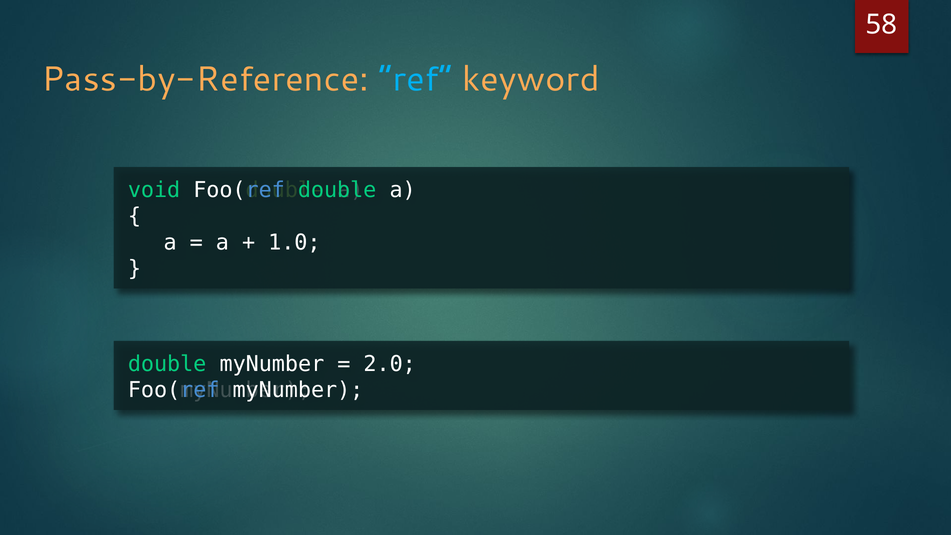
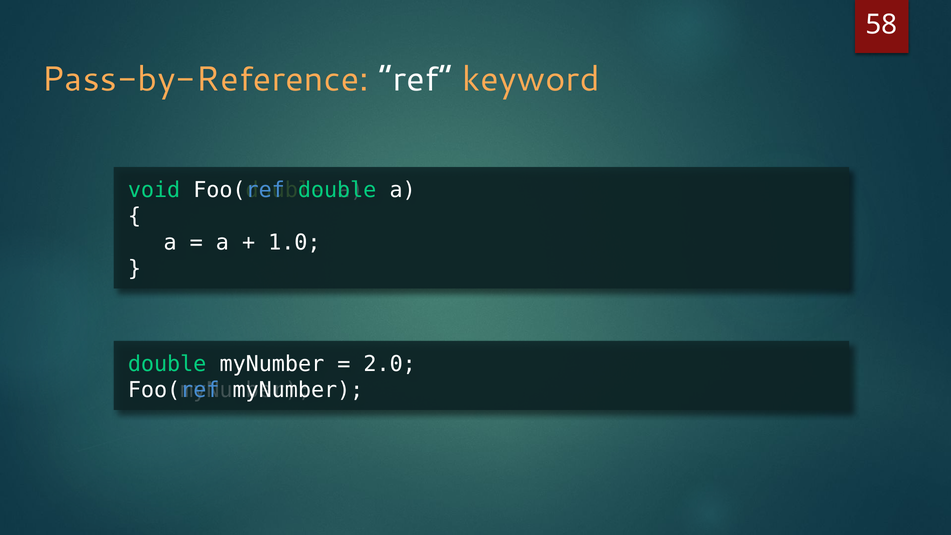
ref colour: light blue -> white
